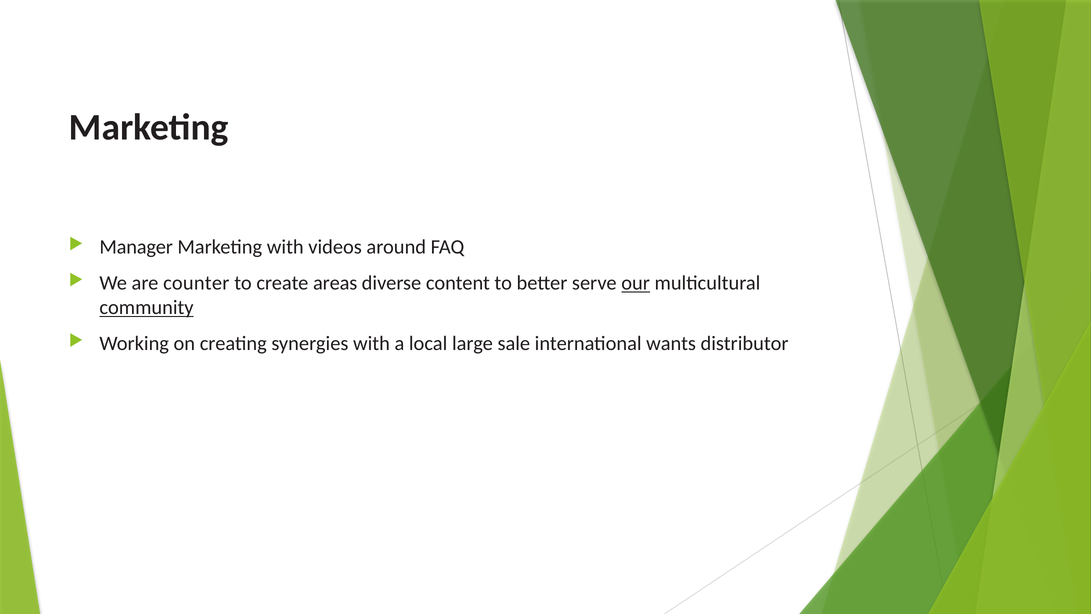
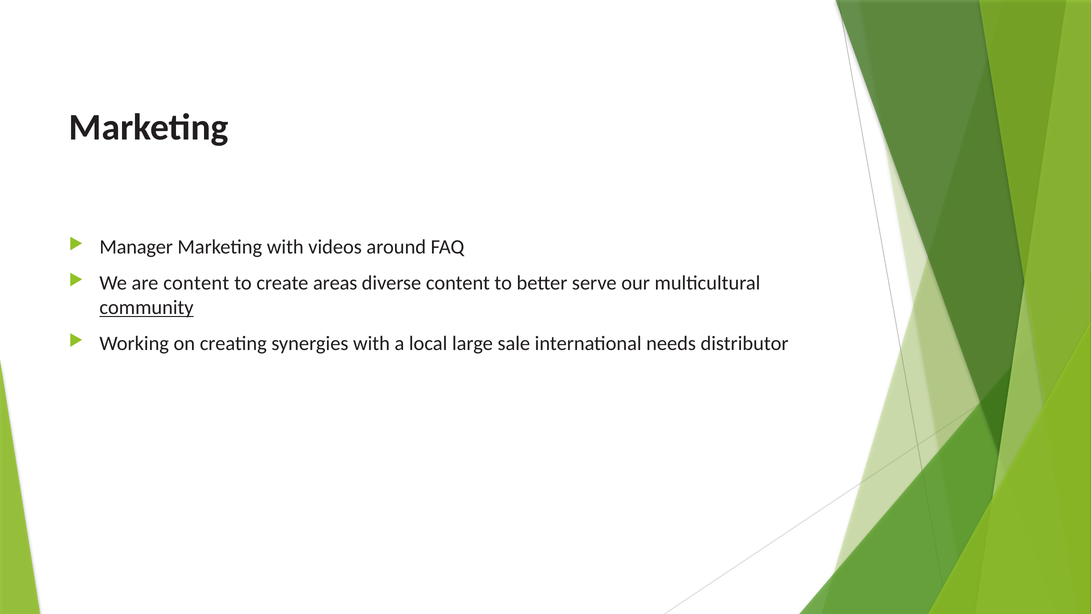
are counter: counter -> content
our underline: present -> none
wants: wants -> needs
